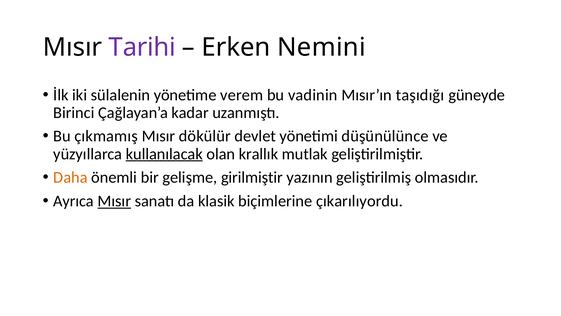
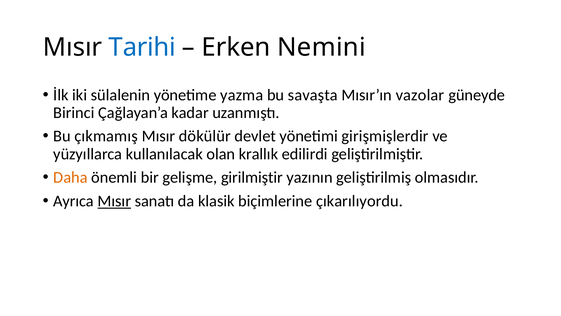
Tarihi colour: purple -> blue
verem: verem -> yazma
vadinin: vadinin -> savaşta
taşıdığı: taşıdığı -> vazolar
düşünülünce: düşünülünce -> girişmişlerdir
kullanılacak underline: present -> none
mutlak: mutlak -> edilirdi
